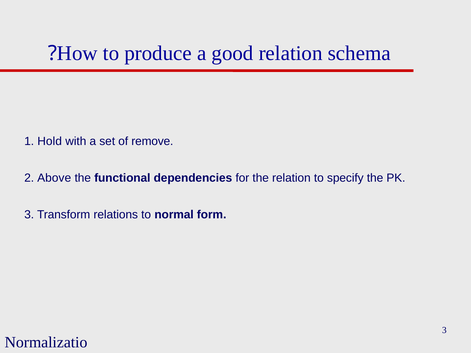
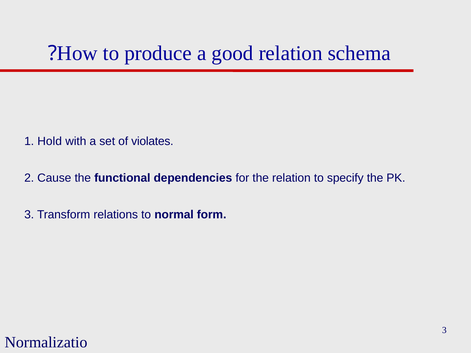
remove: remove -> violates
Above: Above -> Cause
